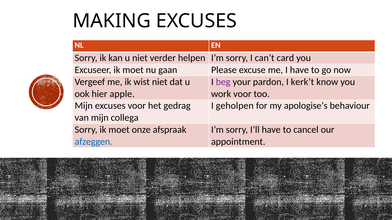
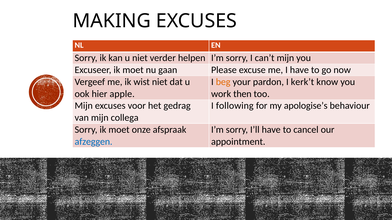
can’t card: card -> mijn
beg colour: purple -> orange
work voor: voor -> then
geholpen: geholpen -> following
